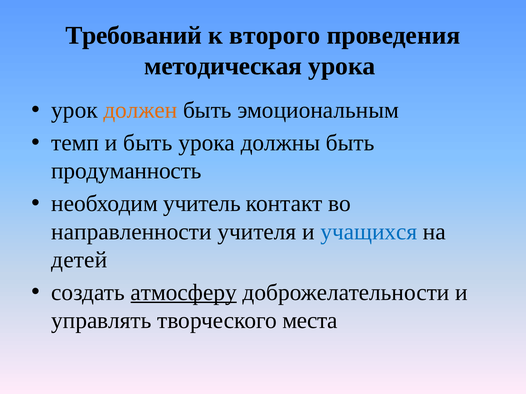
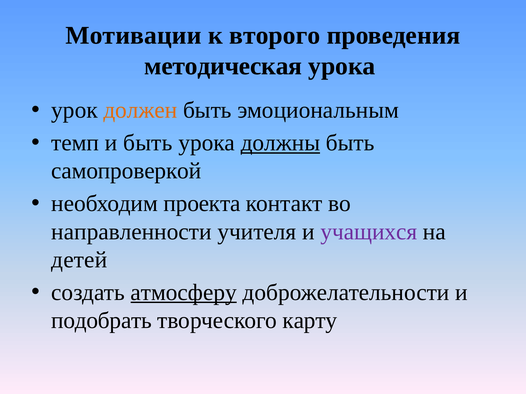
Требований: Требований -> Мотивации
должны underline: none -> present
продуманность: продуманность -> самопроверкой
учитель: учитель -> проекта
учащихся colour: blue -> purple
управлять: управлять -> подобрать
места: места -> карту
